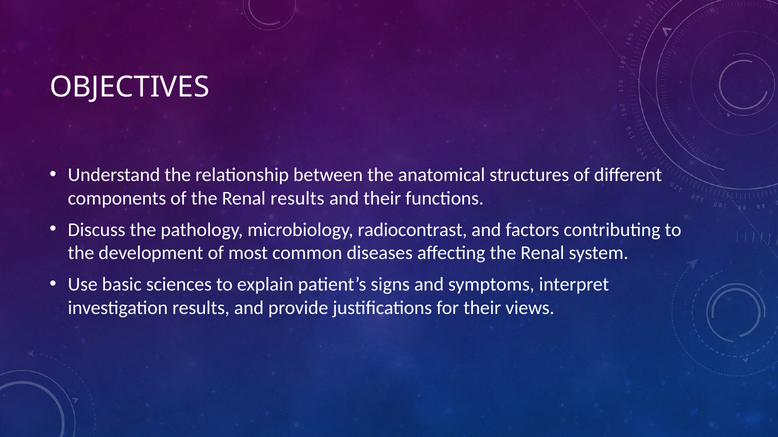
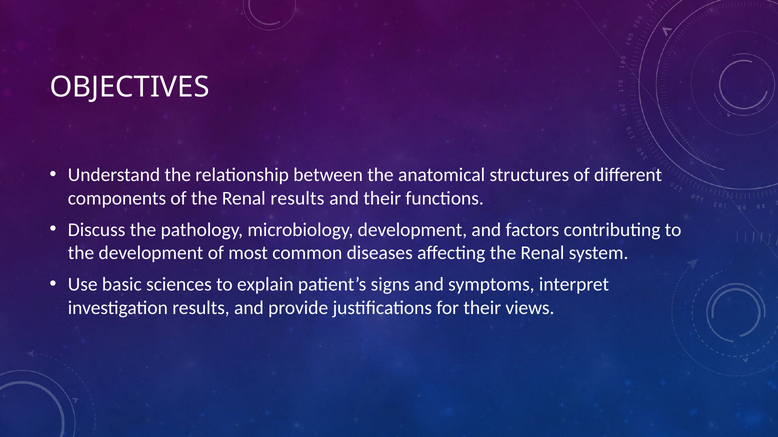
microbiology radiocontrast: radiocontrast -> development
